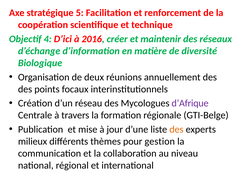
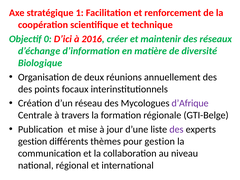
5: 5 -> 1
4: 4 -> 0
des at (176, 129) colour: orange -> purple
milieux at (33, 141): milieux -> gestion
